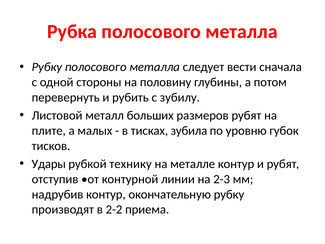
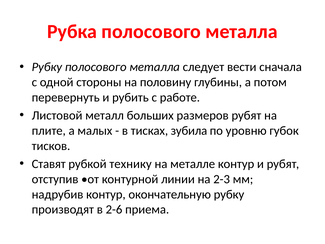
зубилу: зубилу -> работе
Удары: Удары -> Ставят
2-2: 2-2 -> 2-6
